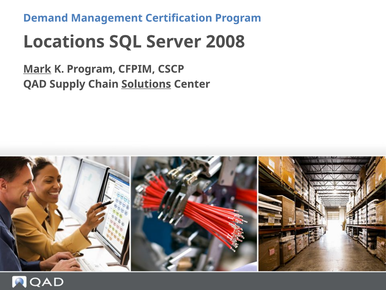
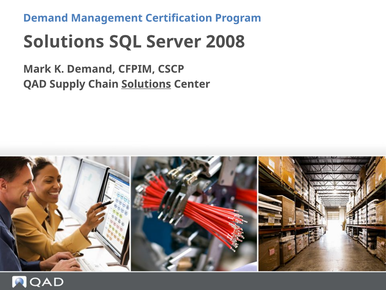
Locations at (64, 42): Locations -> Solutions
Mark underline: present -> none
K Program: Program -> Demand
